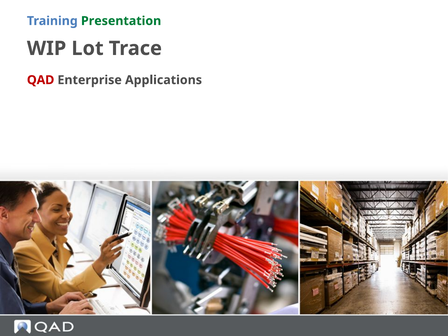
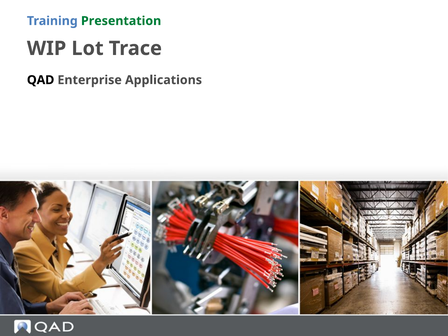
QAD colour: red -> black
